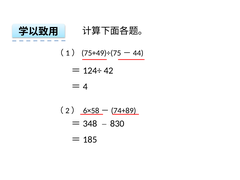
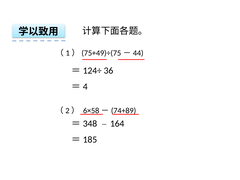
42: 42 -> 36
830: 830 -> 164
